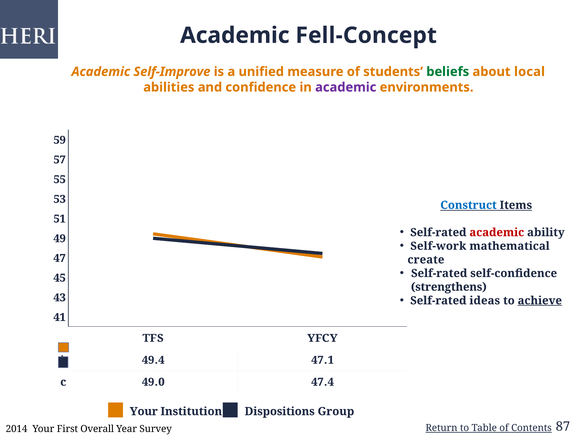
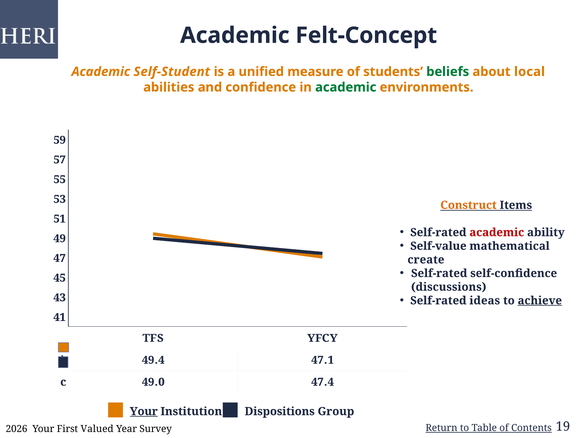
Fell-Concept: Fell-Concept -> Felt-Concept
Self-Improve: Self-Improve -> Self-Student
academic at (346, 87) colour: purple -> green
Construct colour: blue -> orange
Self-work: Self-work -> Self-value
strengthens: strengthens -> discussions
Your at (144, 411) underline: none -> present
2014: 2014 -> 2026
Overall: Overall -> Valued
87: 87 -> 19
